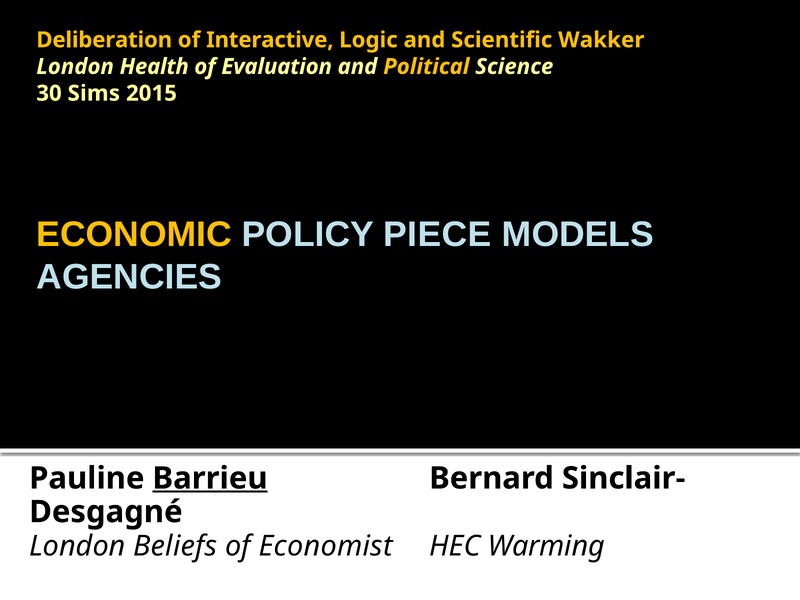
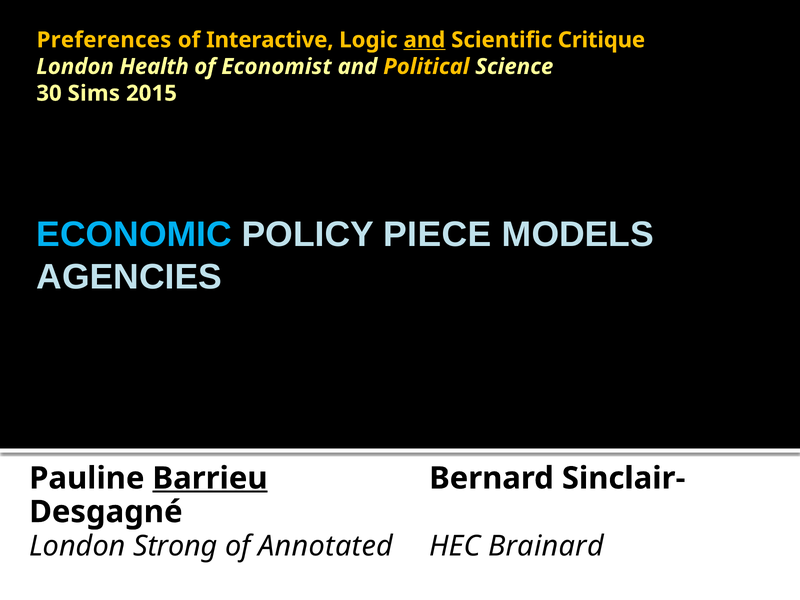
Deliberation: Deliberation -> Preferences
and at (424, 40) underline: none -> present
Wakker: Wakker -> Critique
Evaluation: Evaluation -> Economist
ECONOMIC colour: yellow -> light blue
Beliefs: Beliefs -> Strong
Economist: Economist -> Annotated
Warming: Warming -> Brainard
